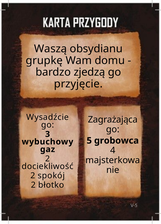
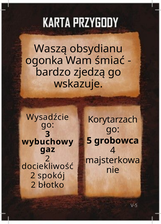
grupkę: grupkę -> ogonka
domu: domu -> śmiać
przyjęcie: przyjęcie -> wskazuje
Zagrażająca: Zagrażająca -> Korytarzach
